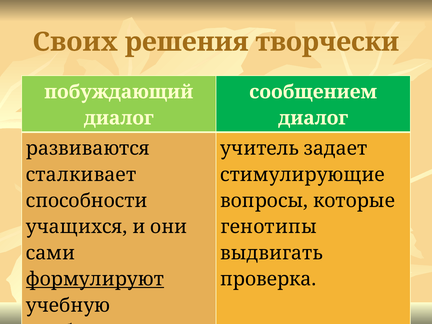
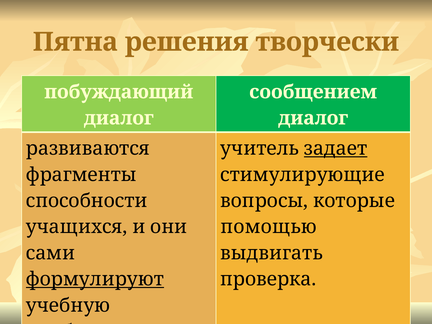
Своих: Своих -> Пятна
задает underline: none -> present
сталкивает: сталкивает -> фрагменты
генотипы: генотипы -> помощью
